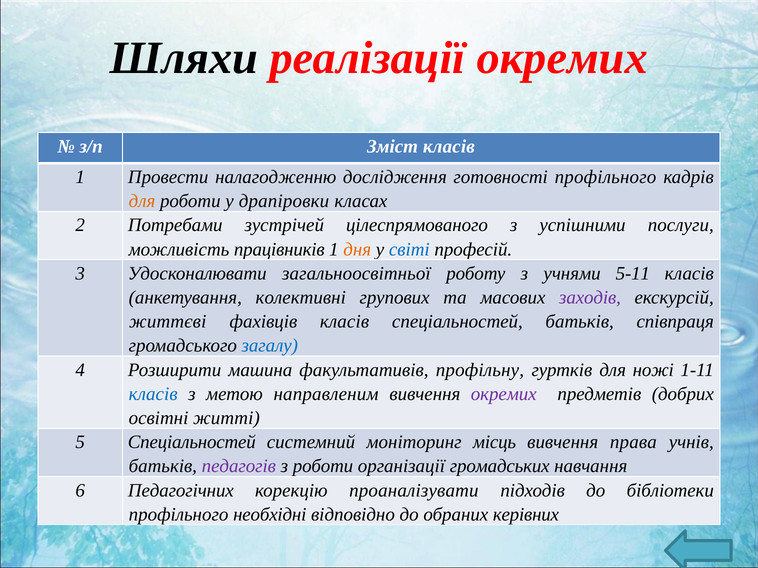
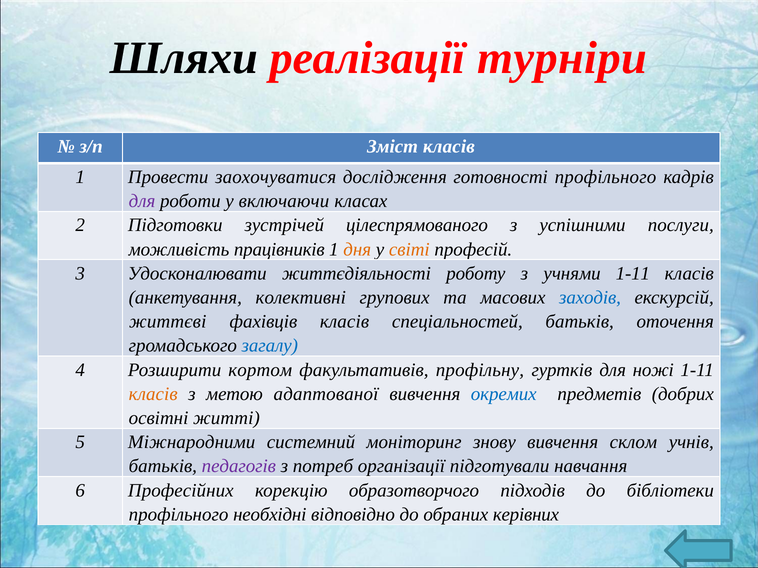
реалізації окремих: окремих -> турніри
налагодженню: налагодженню -> заохочуватися
для at (142, 201) colour: orange -> purple
драпіровки: драпіровки -> включаючи
Потребами: Потребами -> Підготовки
світі colour: blue -> orange
загальноосвітньої: загальноосвітньої -> життєдіяльності
учнями 5-11: 5-11 -> 1-11
заходів colour: purple -> blue
співпраця: співпраця -> оточення
машина: машина -> кортом
класів at (153, 394) colour: blue -> orange
направленим: направленим -> адаптованої
окремих at (504, 394) colour: purple -> blue
5 Спеціальностей: Спеціальностей -> Міжнародними
місць: місць -> знову
права: права -> склом
з роботи: роботи -> потреб
громадських: громадських -> підготували
Педагогічних: Педагогічних -> Професійних
проаналізувати: проаналізувати -> образотворчого
